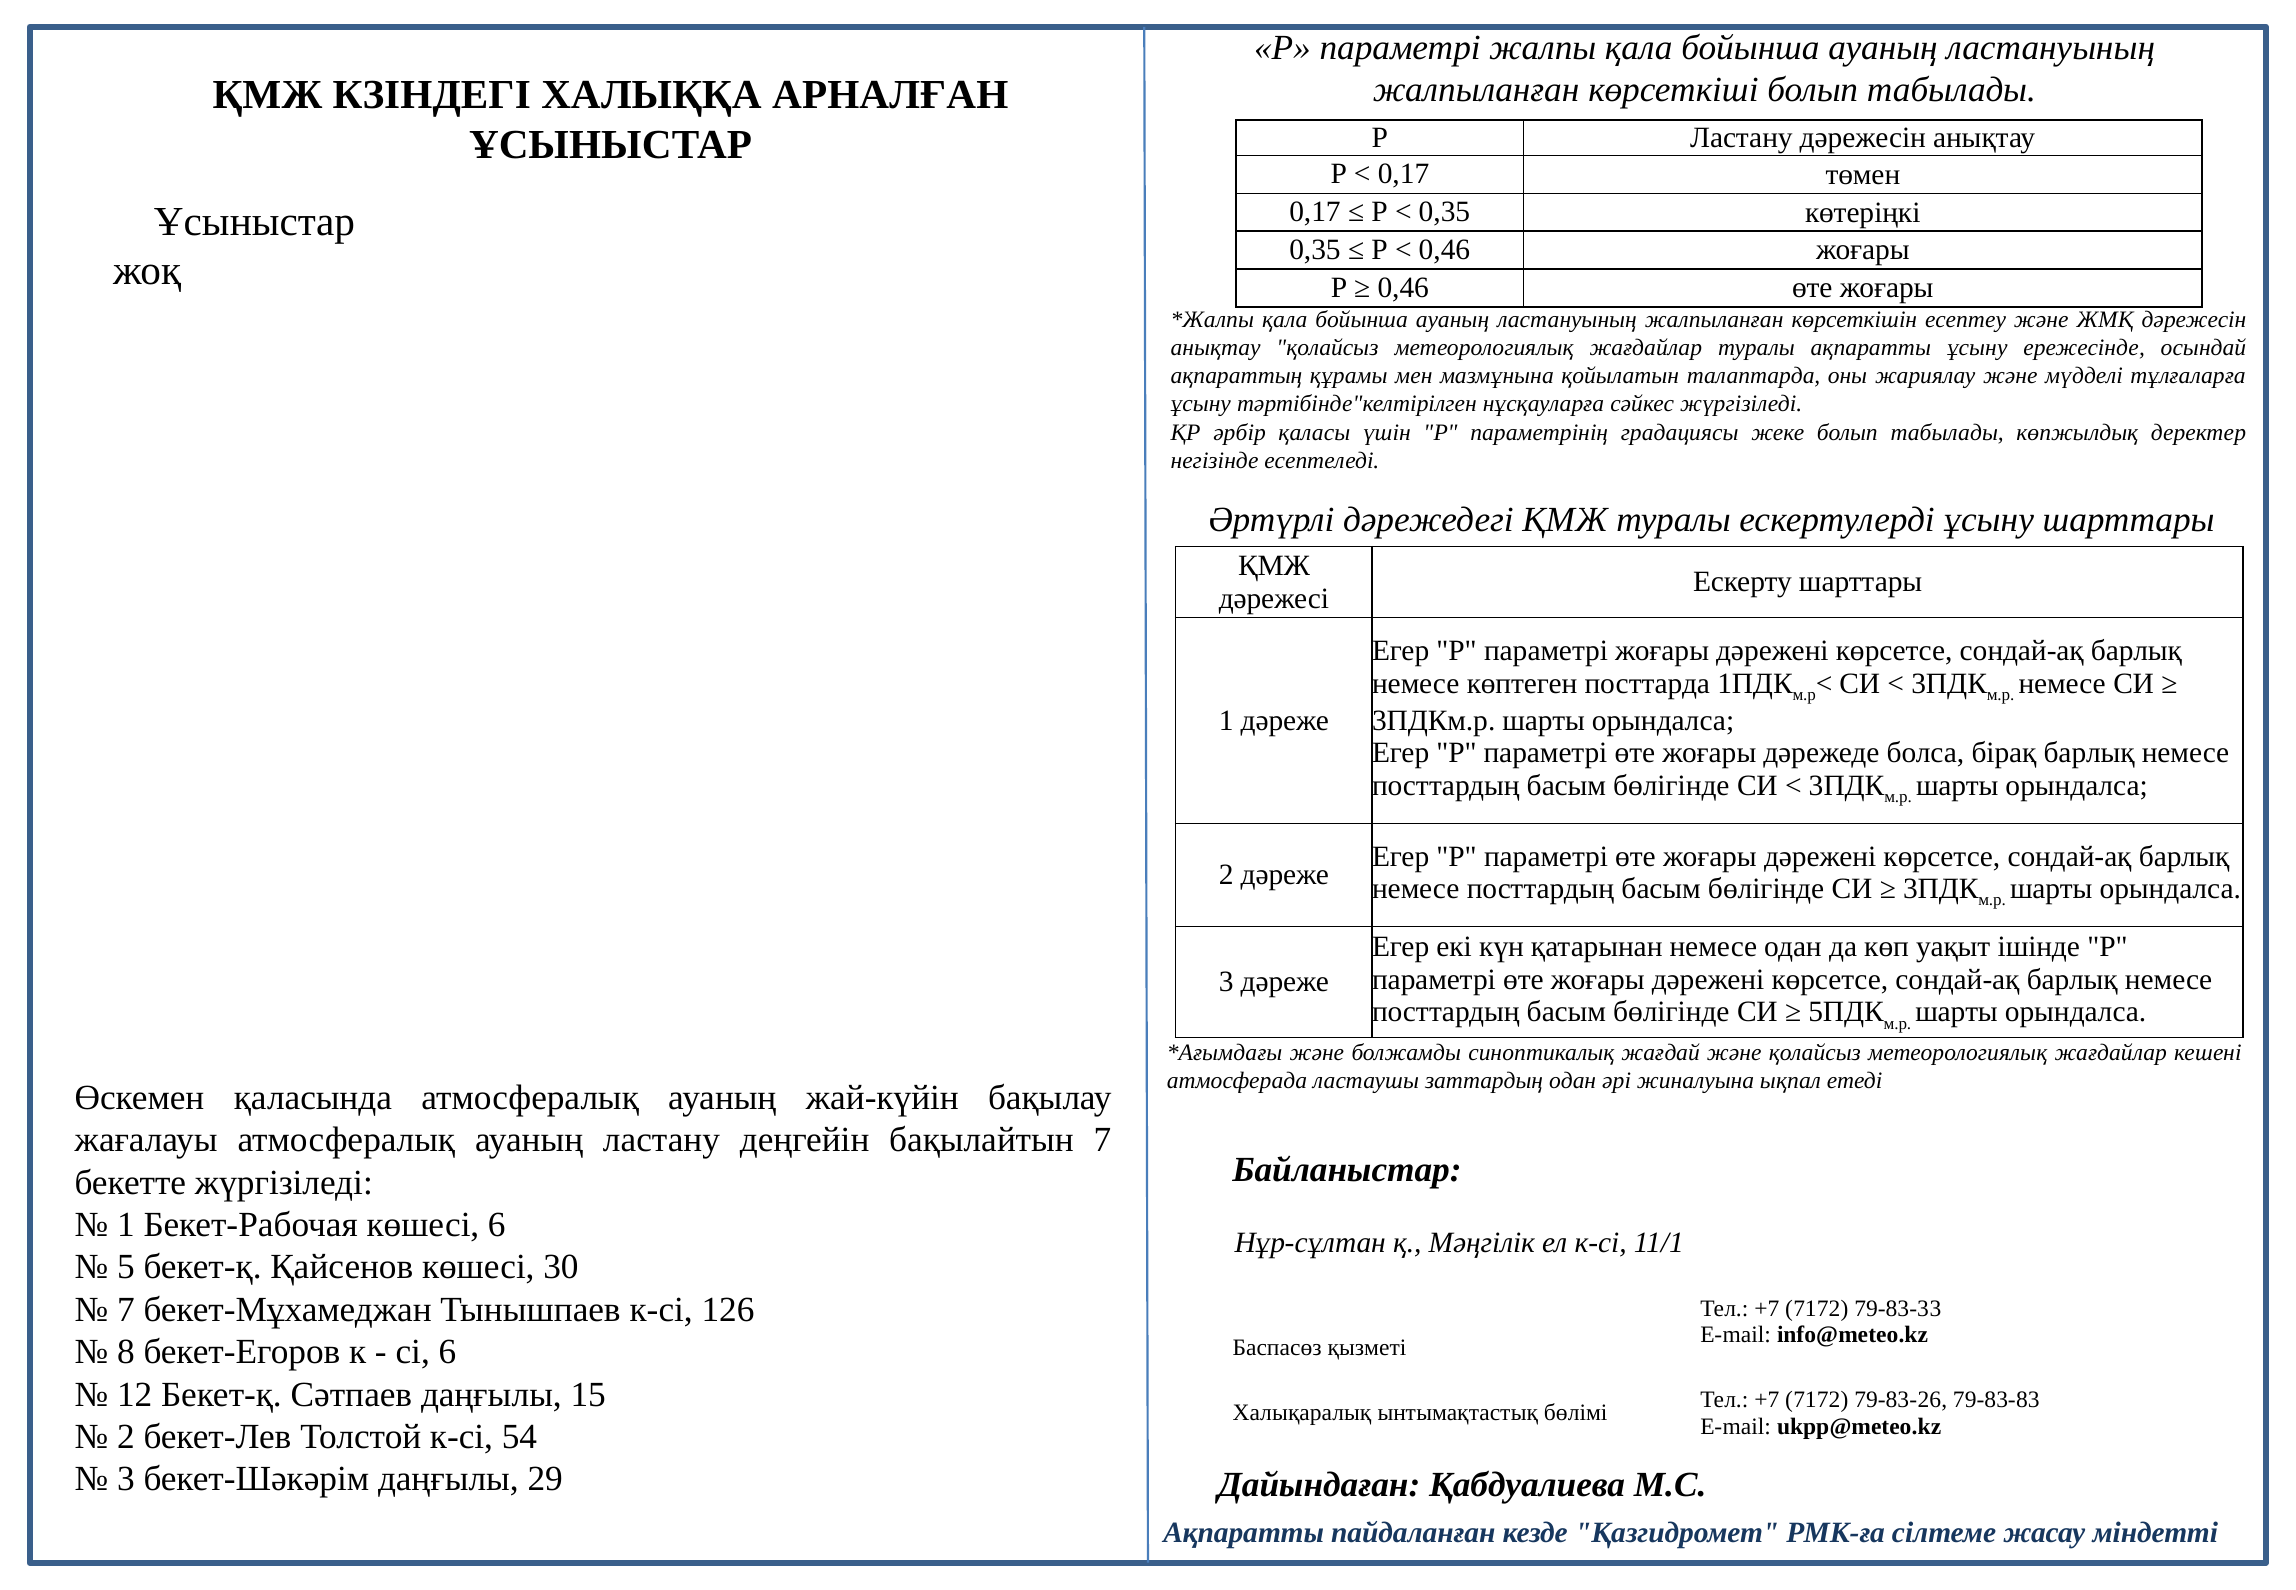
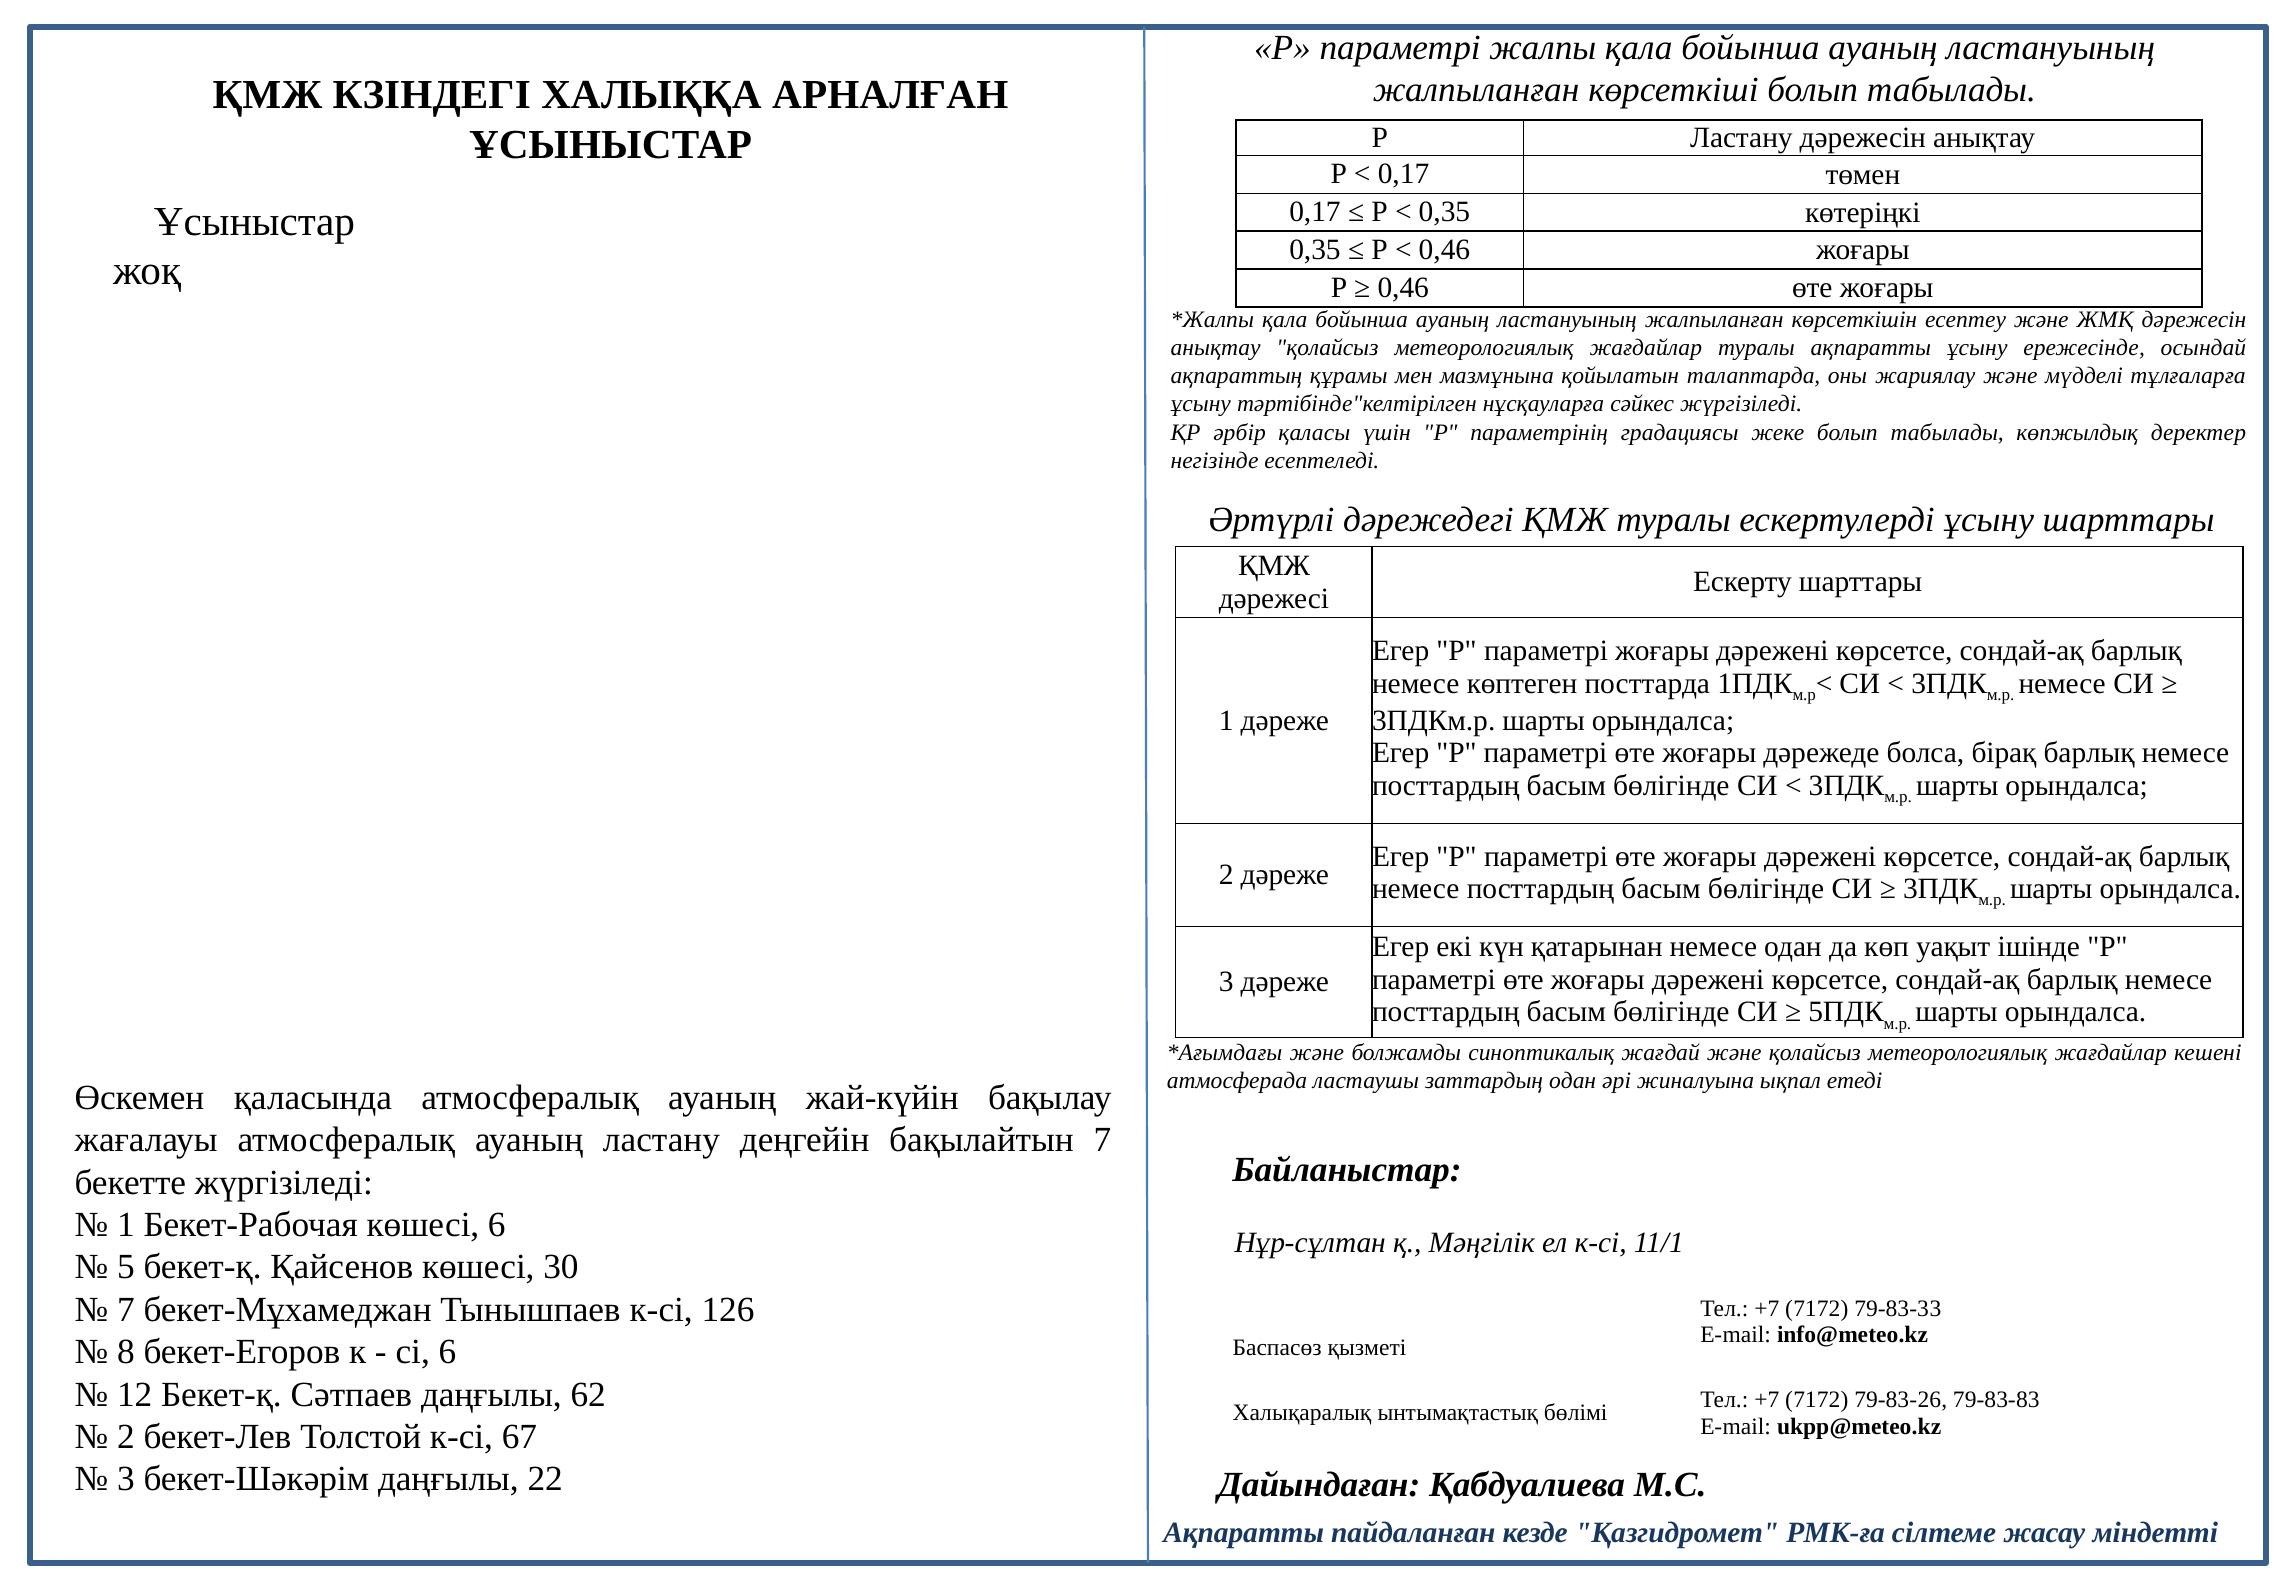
15: 15 -> 62
54: 54 -> 67
29: 29 -> 22
